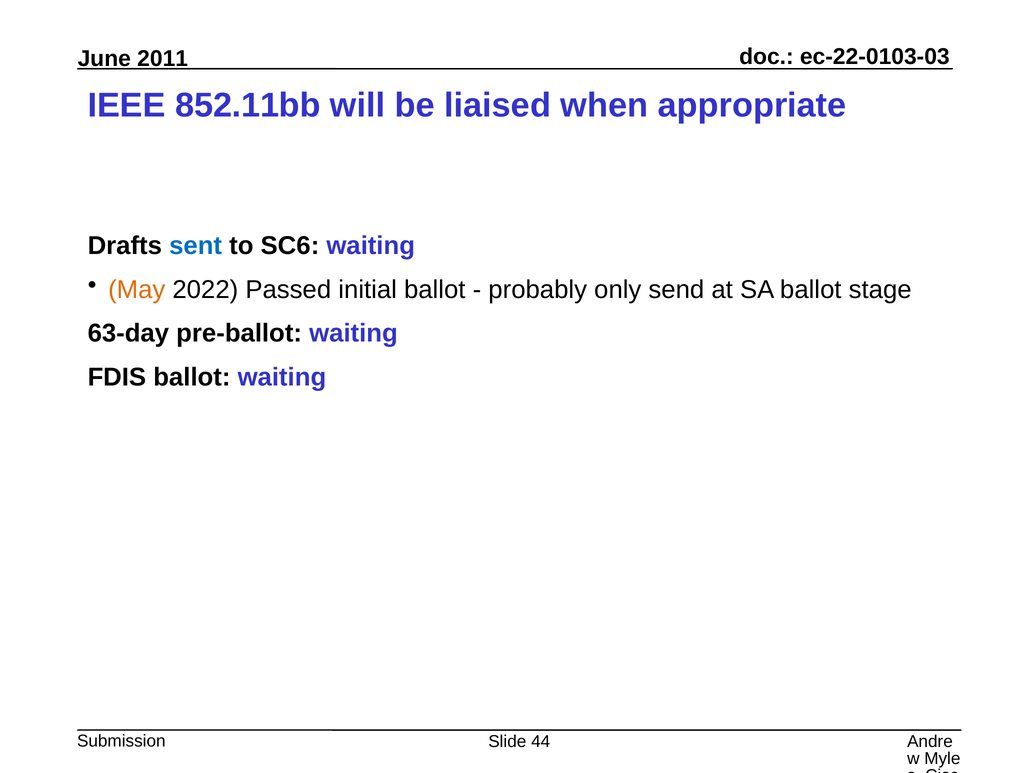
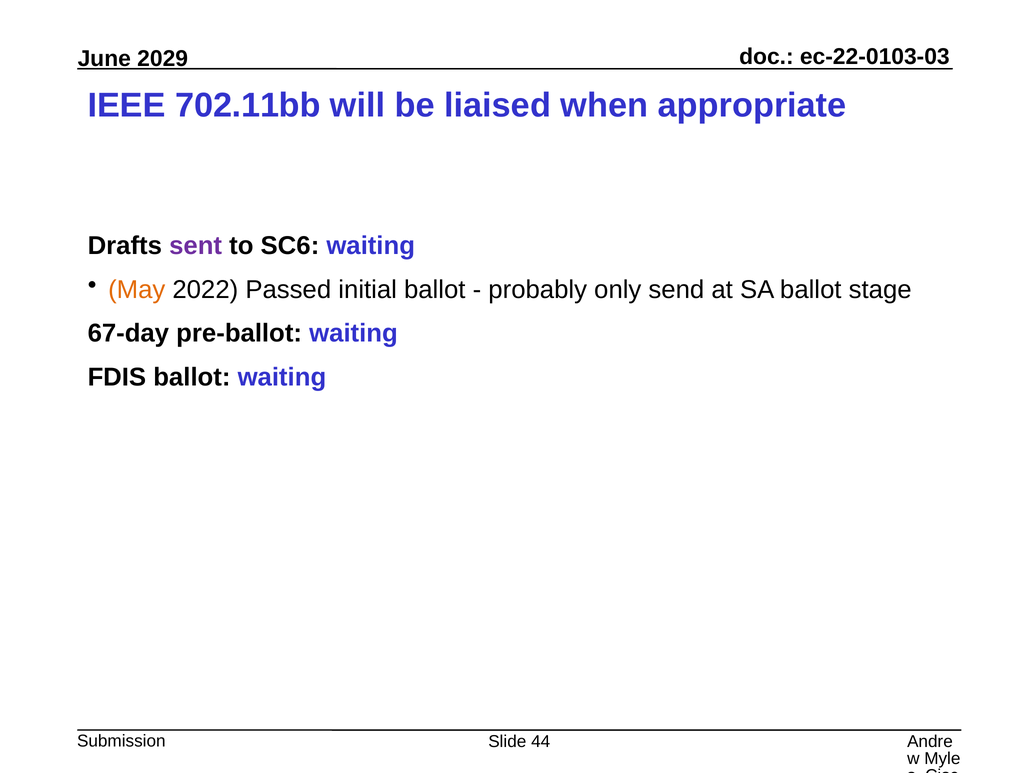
2011: 2011 -> 2029
852.11bb: 852.11bb -> 702.11bb
sent colour: blue -> purple
63-day: 63-day -> 67-day
